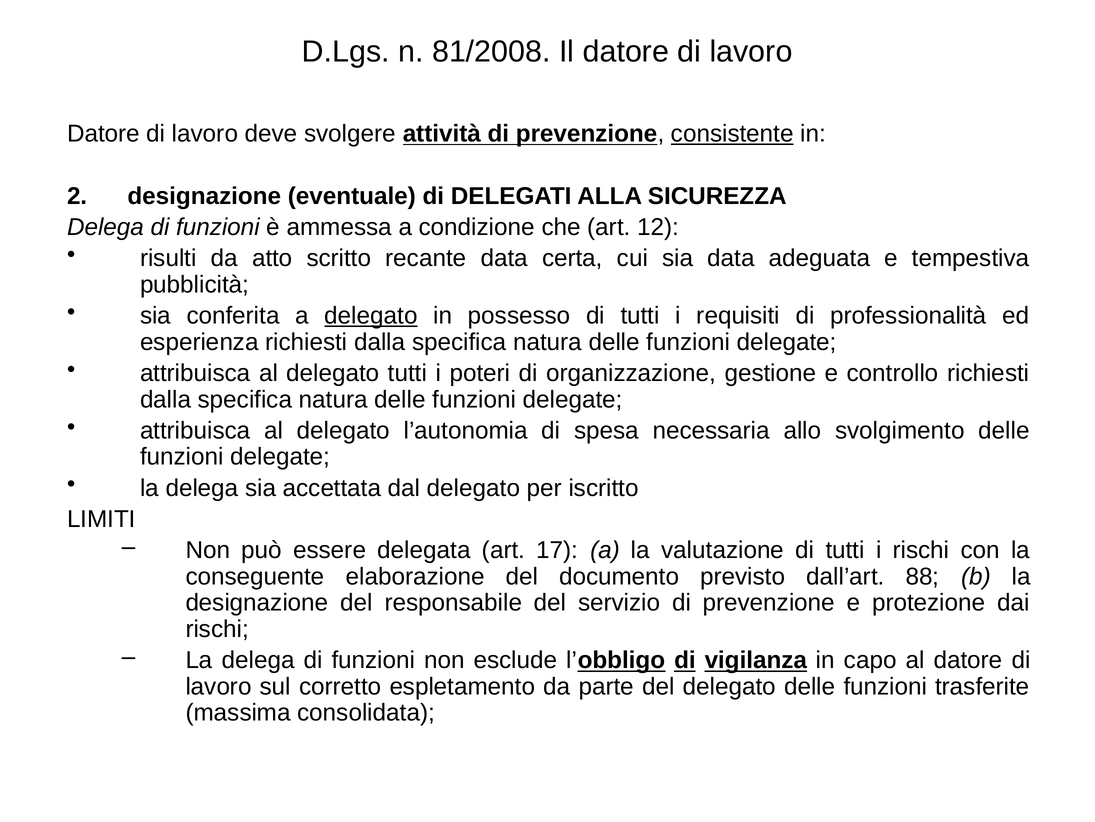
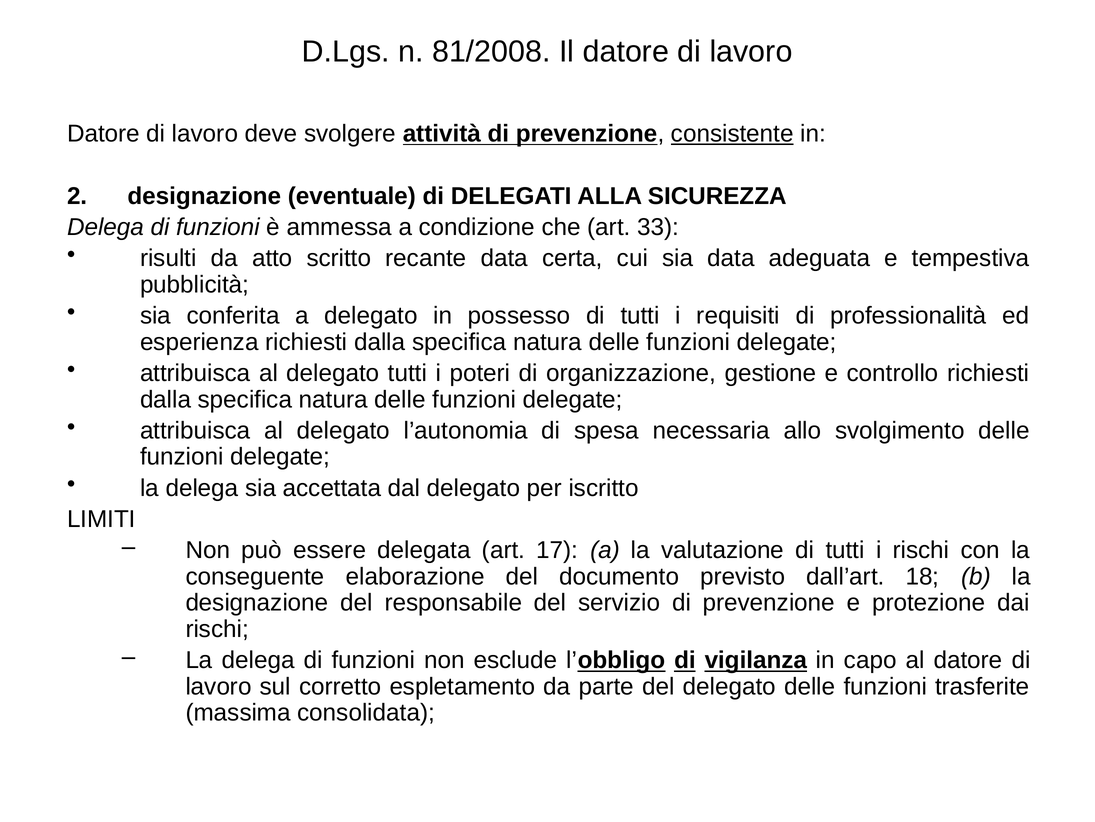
12: 12 -> 33
delegato at (371, 315) underline: present -> none
88: 88 -> 18
